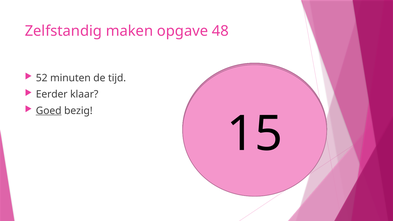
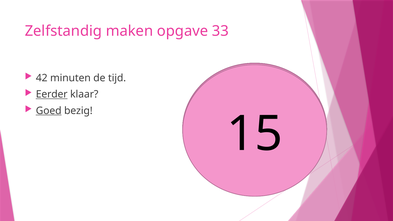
48: 48 -> 33
52: 52 -> 42
Eerder underline: none -> present
